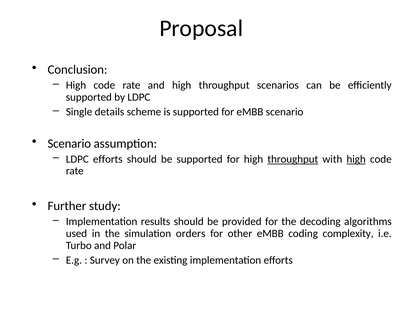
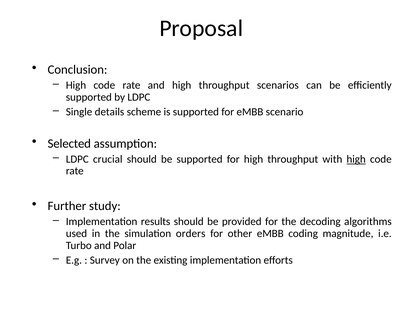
Scenario at (69, 143): Scenario -> Selected
LDPC efforts: efforts -> crucial
throughput at (293, 159) underline: present -> none
complexity: complexity -> magnitude
